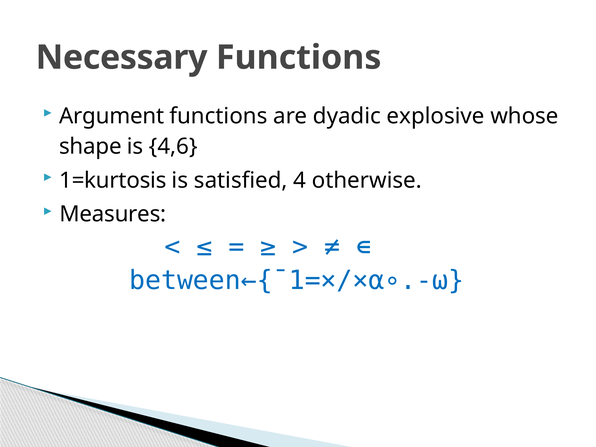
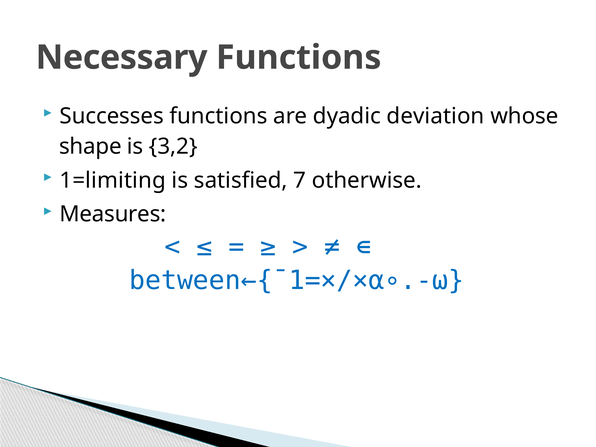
Argument: Argument -> Successes
explosive: explosive -> deviation
4,6: 4,6 -> 3,2
1=kurtosis: 1=kurtosis -> 1=limiting
4: 4 -> 7
